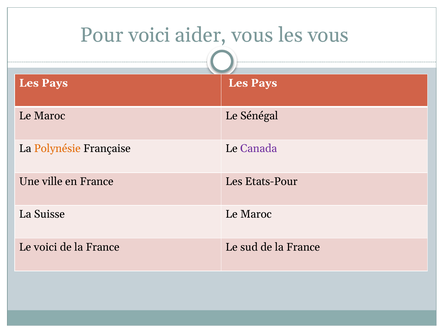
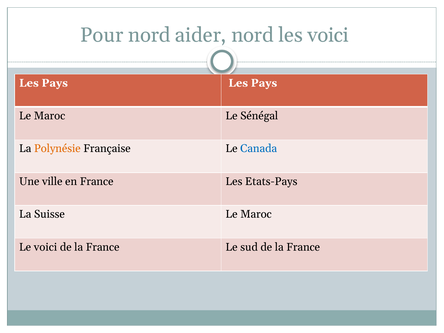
Pour voici: voici -> nord
aider vous: vous -> nord
les vous: vous -> voici
Canada colour: purple -> blue
Etats-Pour: Etats-Pour -> Etats-Pays
